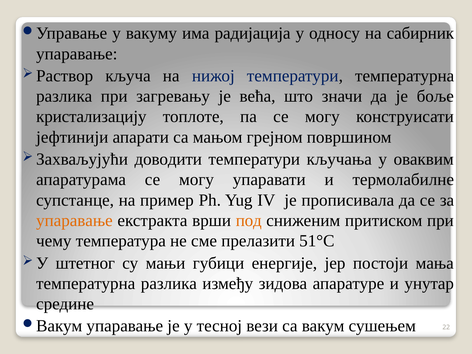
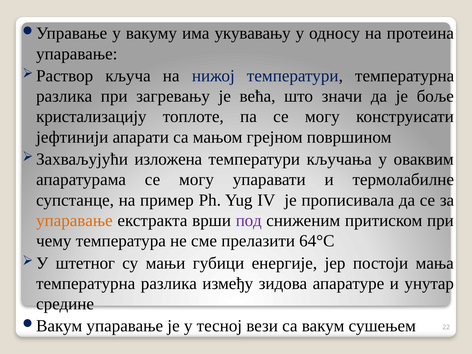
радијација: радијација -> укувавању
сабирник: сабирник -> протеина
доводити: доводити -> изложена
под colour: orange -> purple
51°С: 51°С -> 64°С
